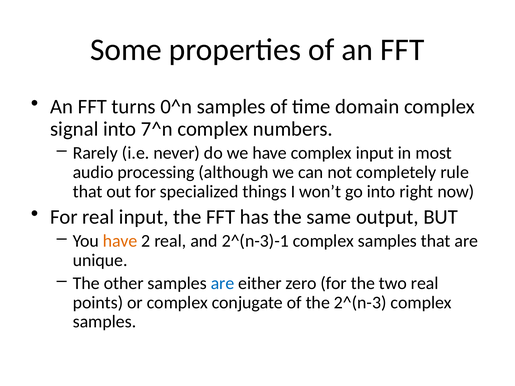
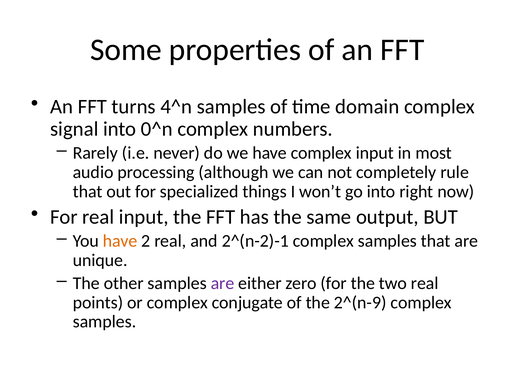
0^n: 0^n -> 4^n
7^n: 7^n -> 0^n
2^(n-3)-1: 2^(n-3)-1 -> 2^(n-2)-1
are at (222, 283) colour: blue -> purple
2^(n-3: 2^(n-3 -> 2^(n-9
